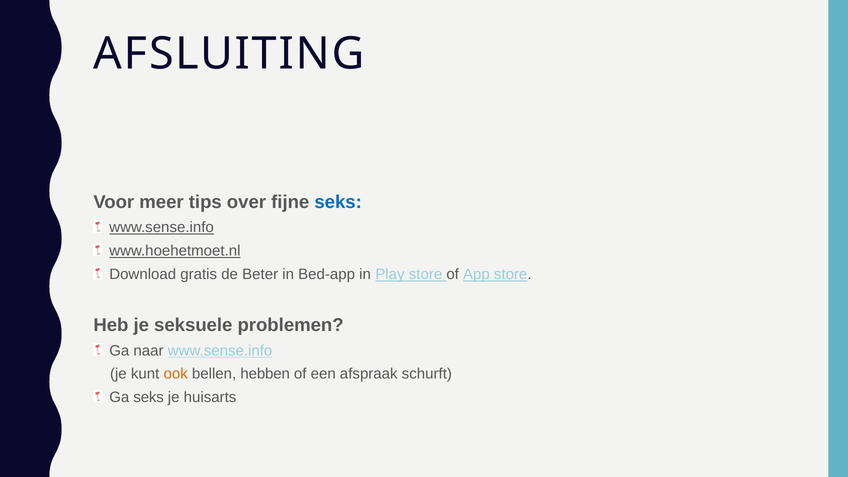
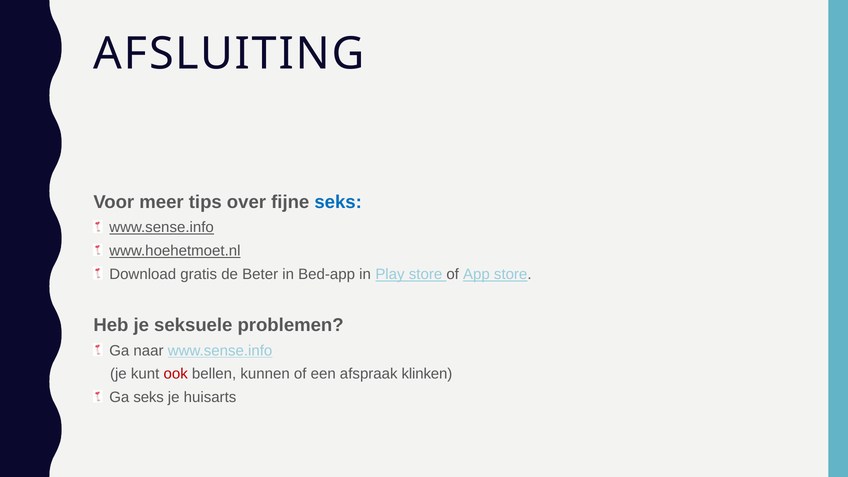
ook colour: orange -> red
hebben: hebben -> kunnen
schurft: schurft -> klinken
